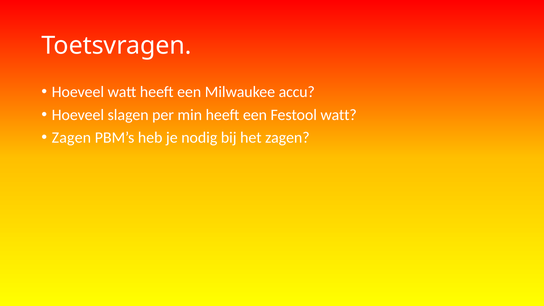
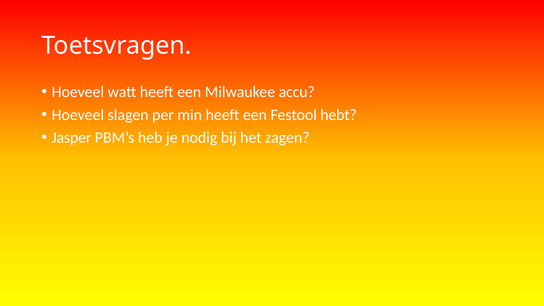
Festool watt: watt -> hebt
Zagen at (71, 138): Zagen -> Jasper
